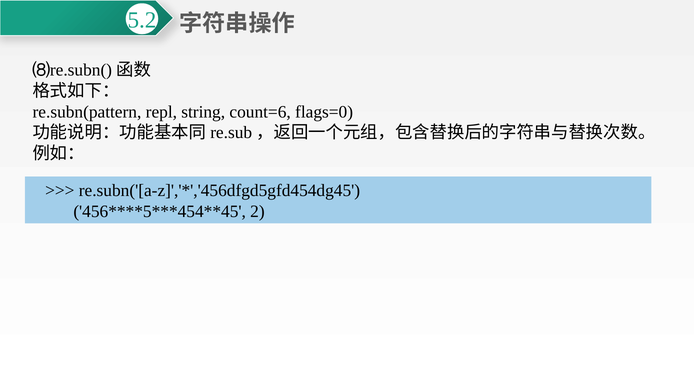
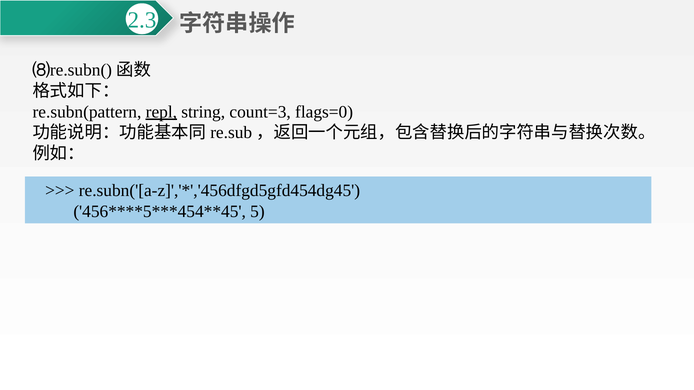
5.2: 5.2 -> 2.3
repl underline: none -> present
count=6: count=6 -> count=3
2: 2 -> 5
